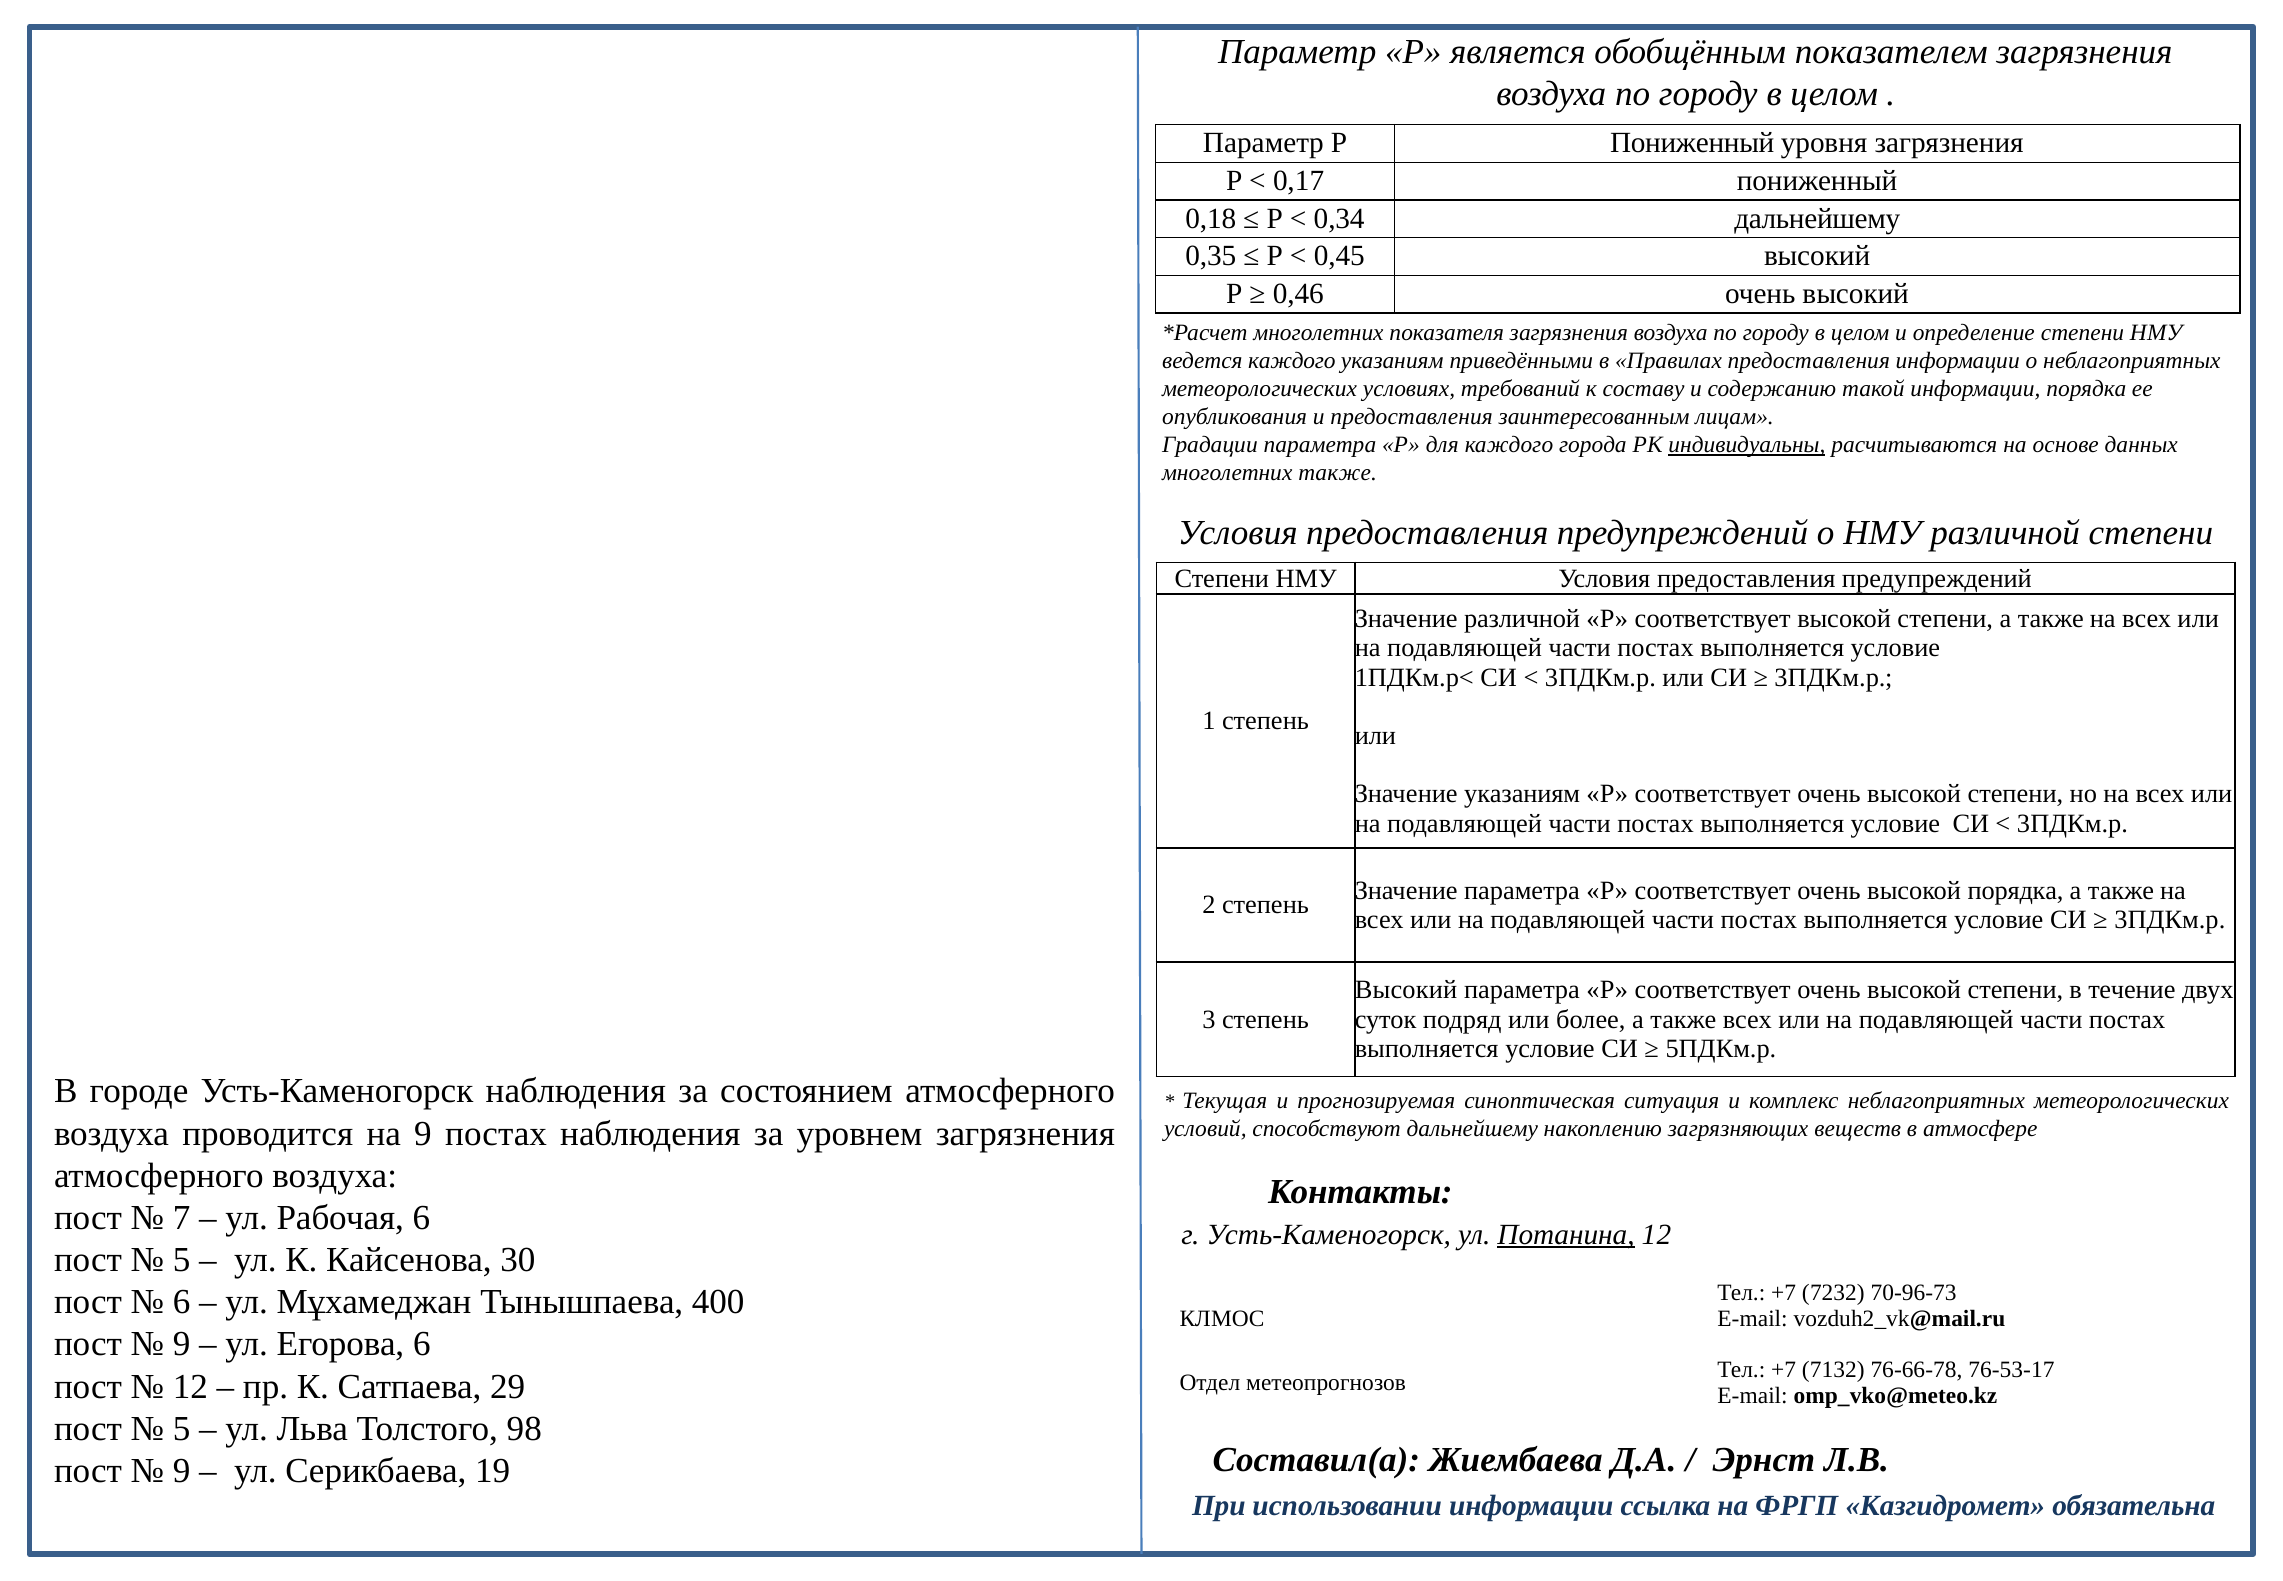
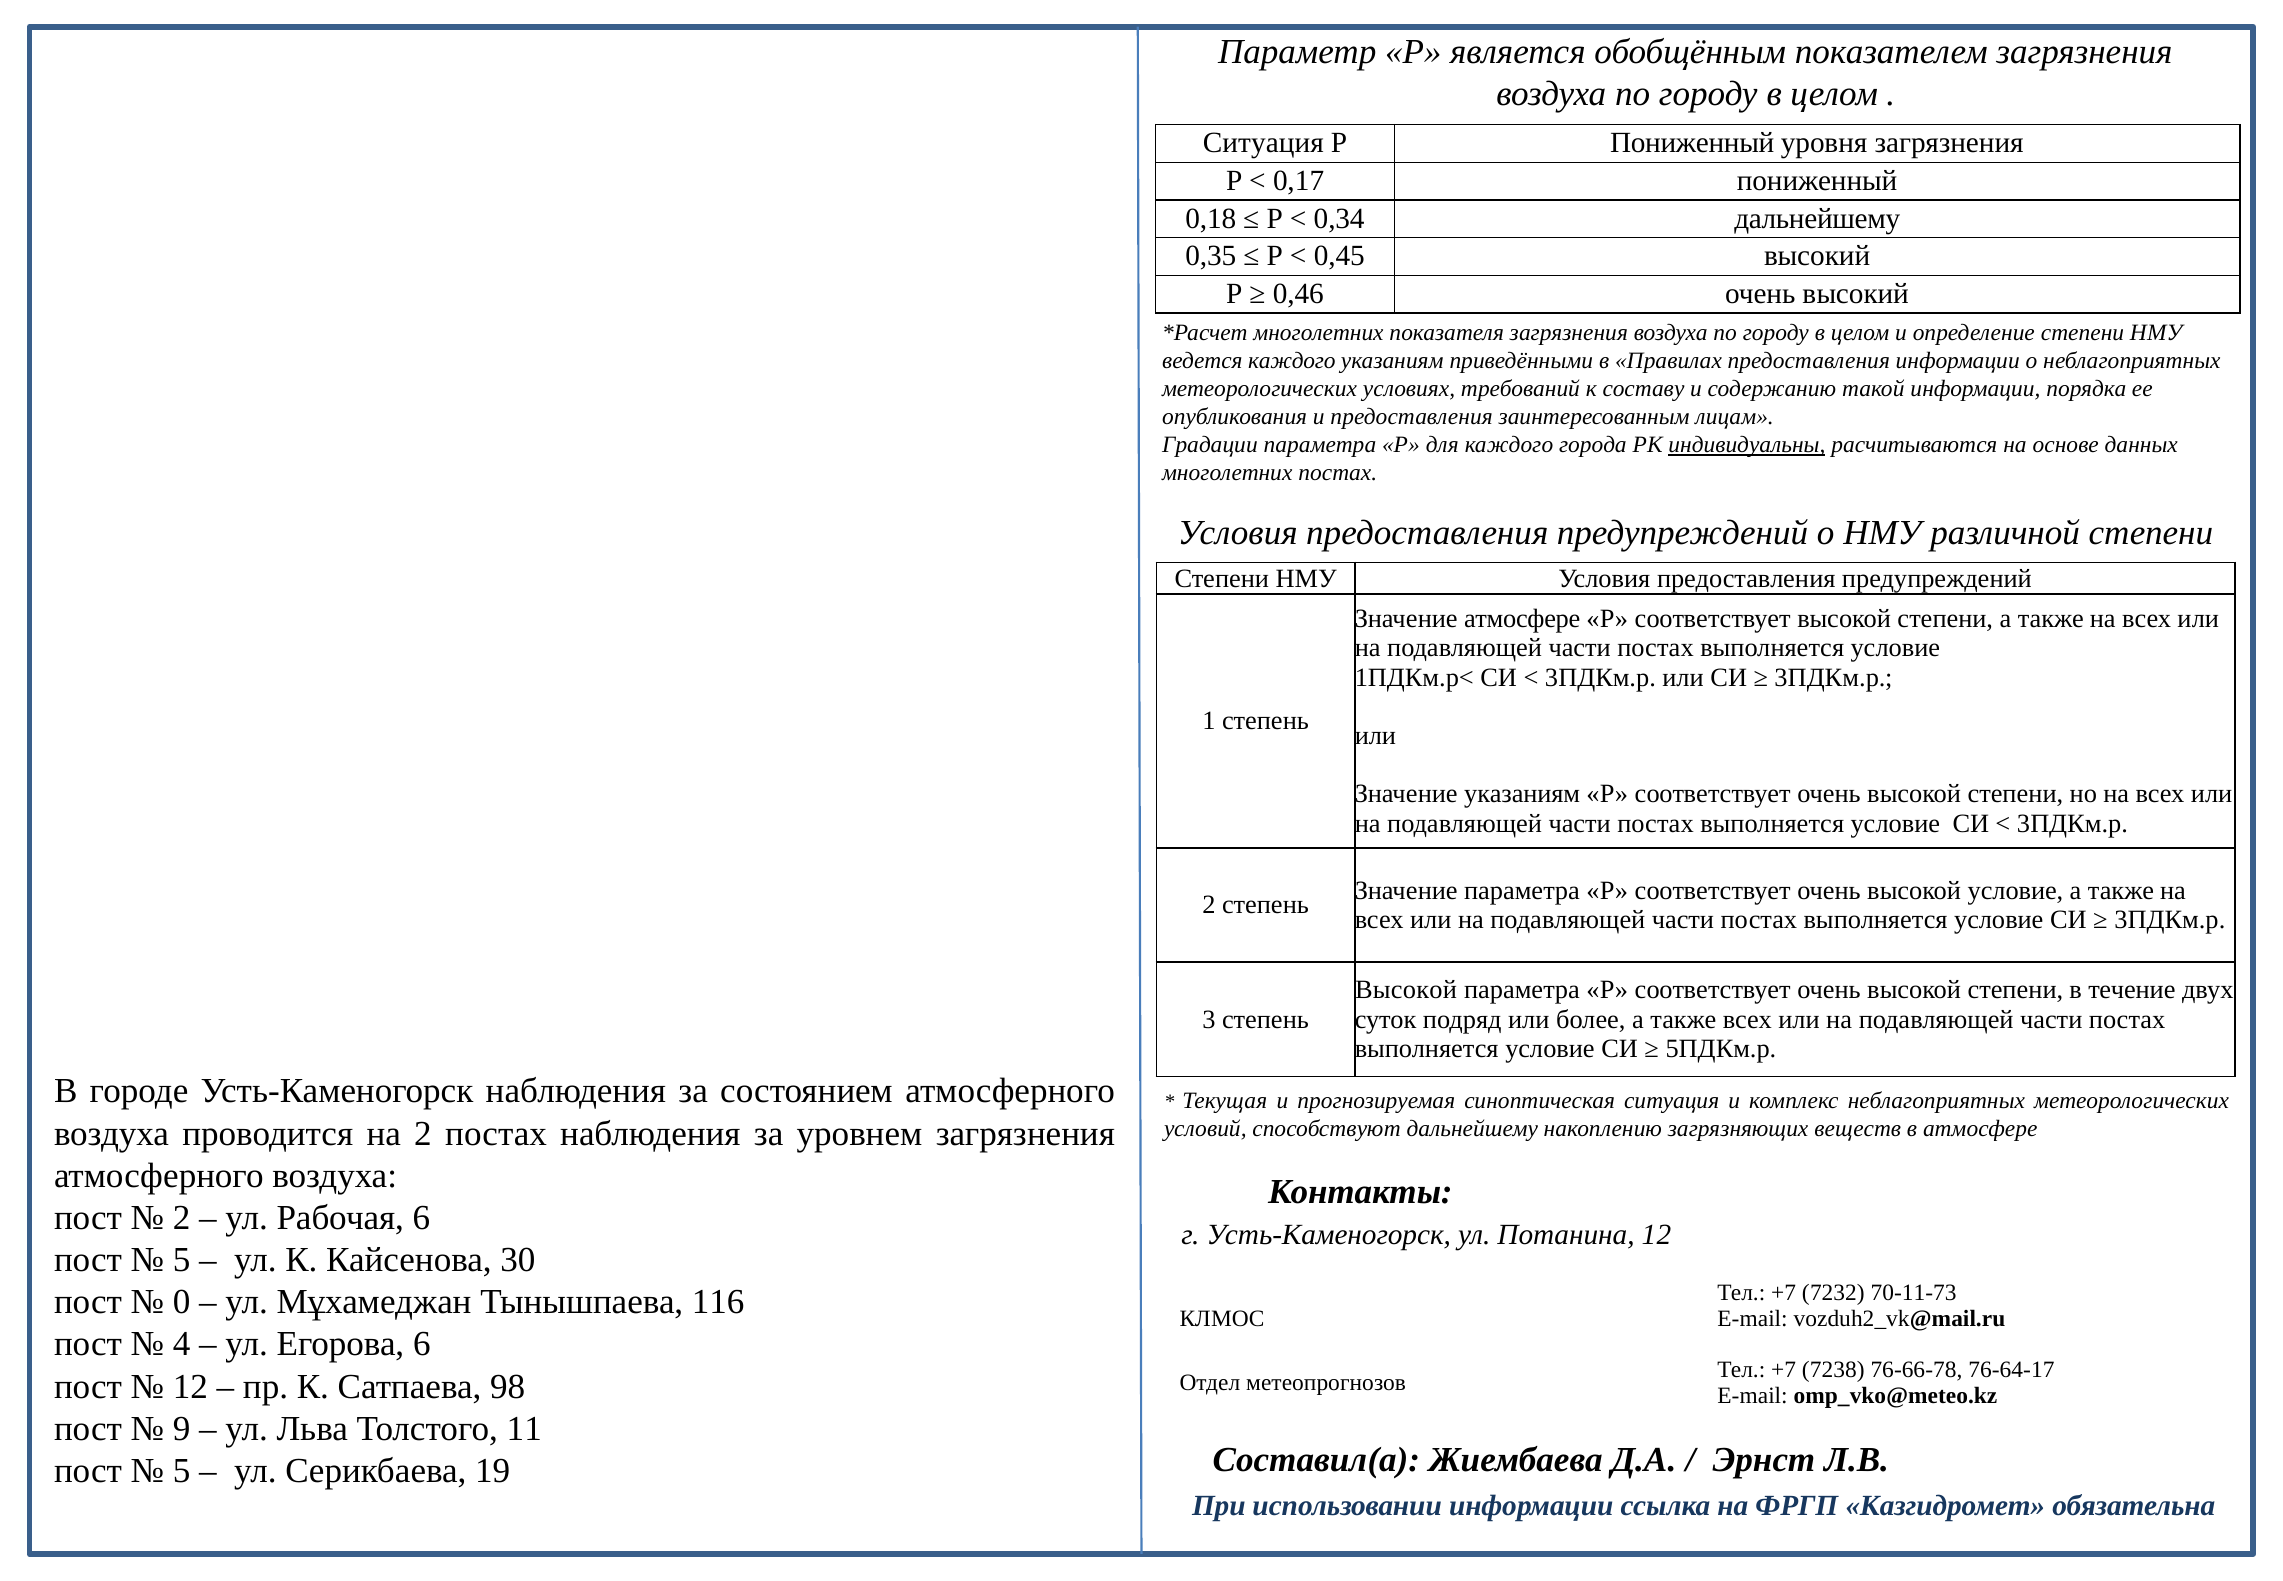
Параметр at (1263, 143): Параметр -> Ситуация
многолетних также: также -> постах
Значение различной: различной -> атмосфере
высокой порядка: порядка -> условие
Высокий at (1406, 990): Высокий -> Высокой
на 9: 9 -> 2
7 at (182, 1217): 7 -> 2
Потанина underline: present -> none
70-96-73: 70-96-73 -> 70-11-73
6 at (182, 1302): 6 -> 0
400: 400 -> 116
9 at (182, 1344): 9 -> 4
7132: 7132 -> 7238
76-53-17: 76-53-17 -> 76-64-17
29: 29 -> 98
5 at (182, 1428): 5 -> 9
98: 98 -> 11
9 at (182, 1470): 9 -> 5
